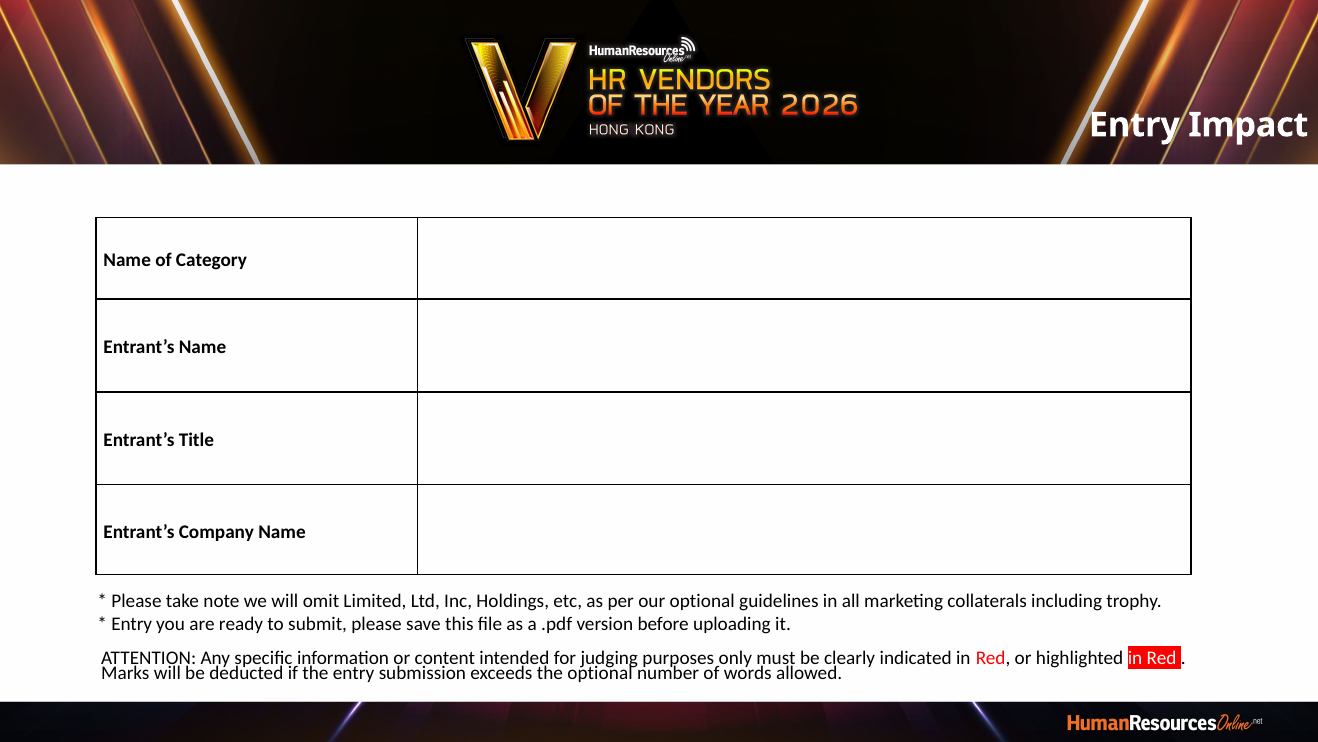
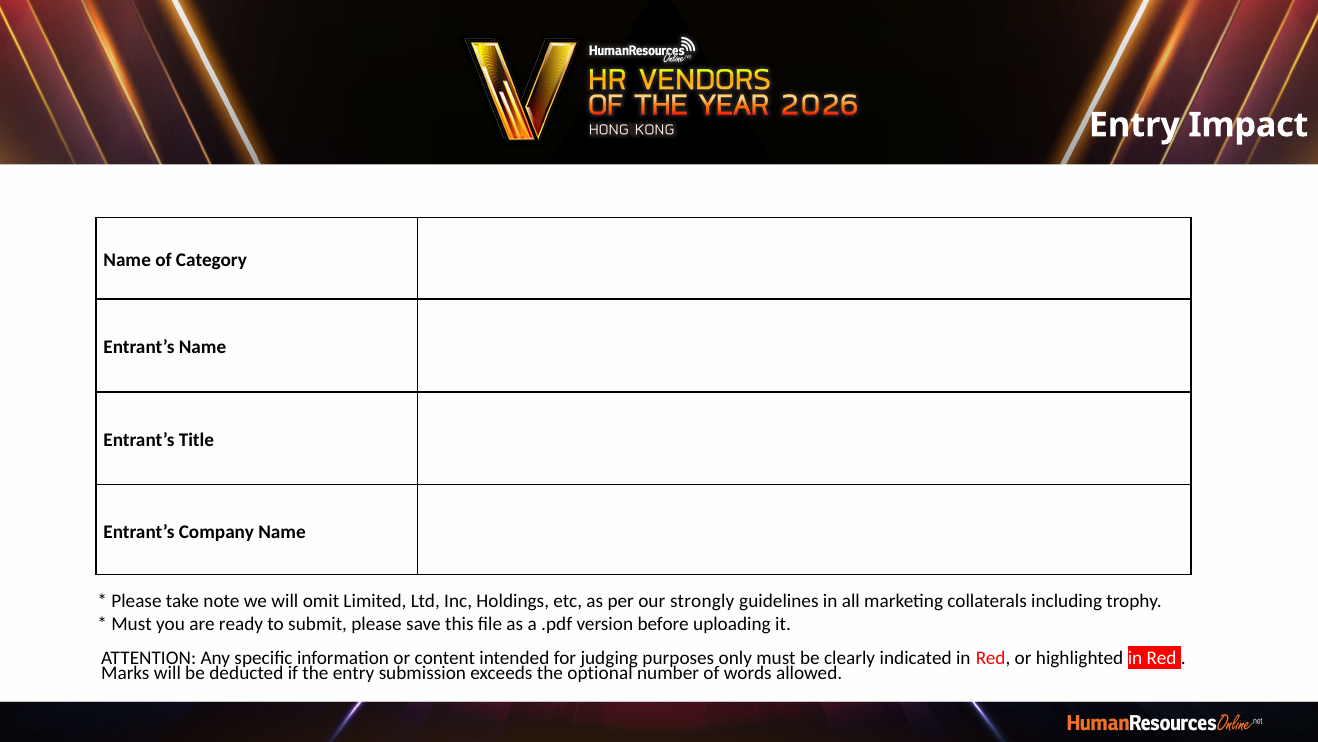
our optional: optional -> strongly
Entry at (132, 623): Entry -> Must
